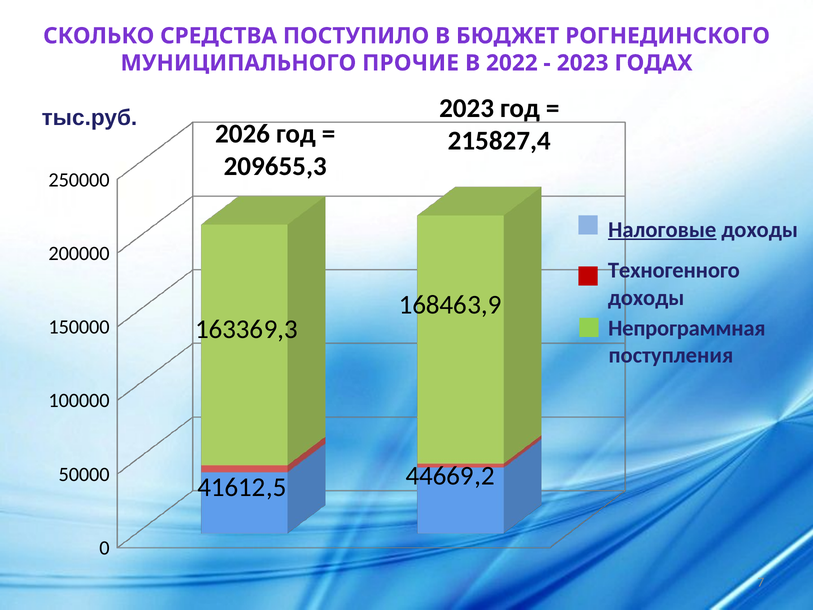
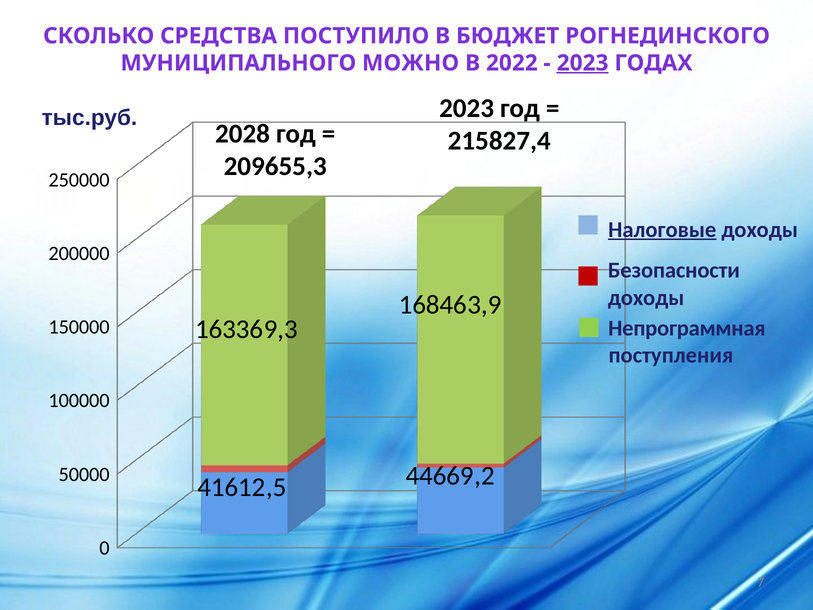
ПРОЧИЕ: ПРОЧИЕ -> МОЖНО
2023 at (583, 63) underline: none -> present
2026: 2026 -> 2028
Техногенного: Техногенного -> Безопасности
